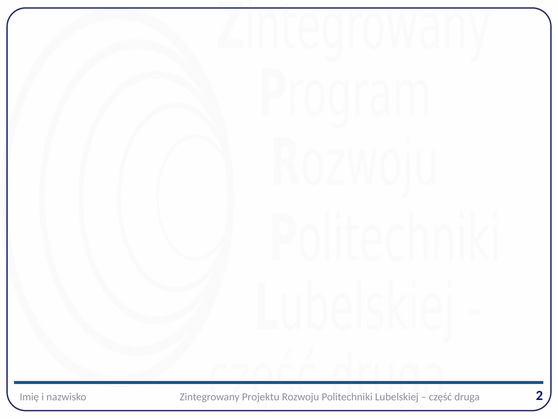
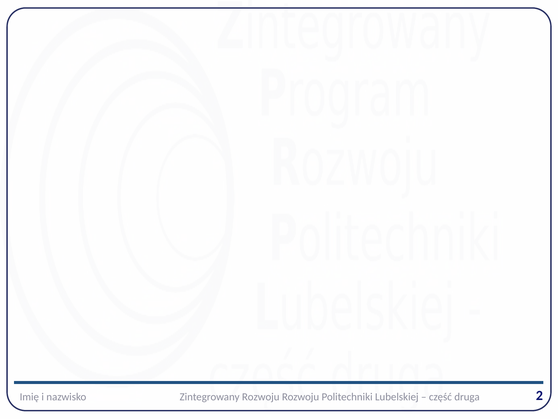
Zintegrowany Projektu: Projektu -> Rozwoju
